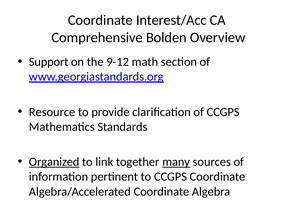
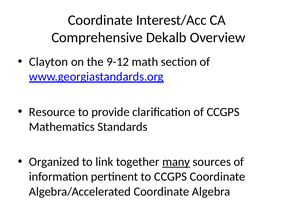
Bolden: Bolden -> Dekalb
Support: Support -> Clayton
Organized underline: present -> none
